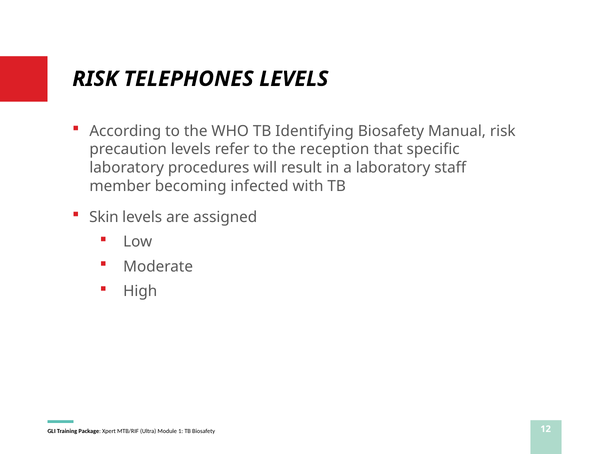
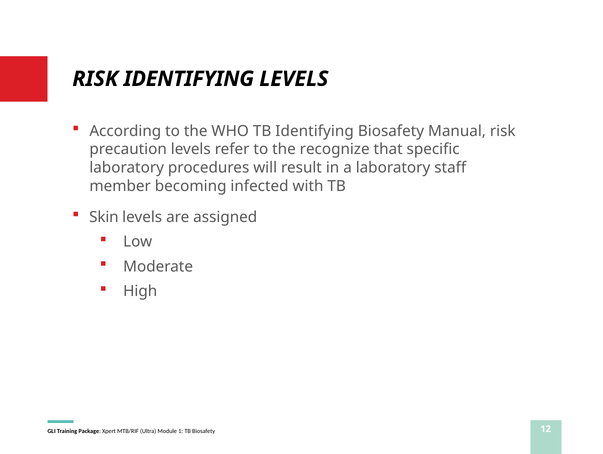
RISK TELEPHONES: TELEPHONES -> IDENTIFYING
reception: reception -> recognize
